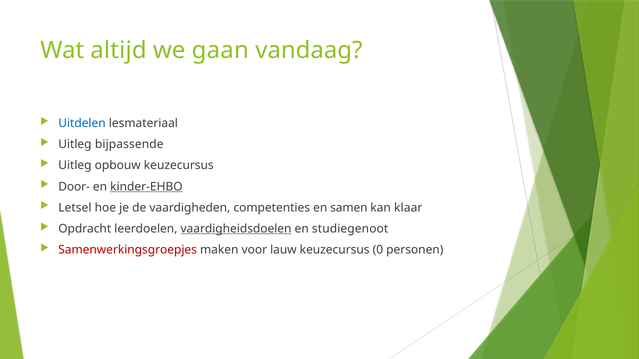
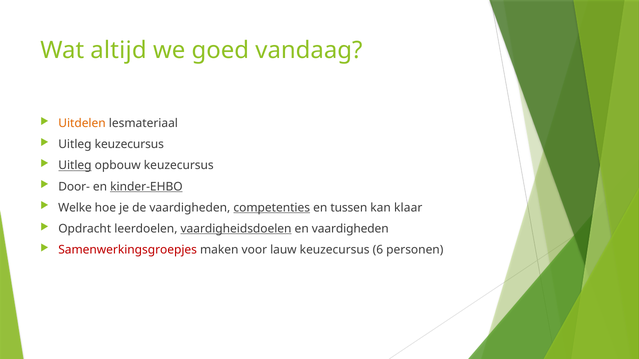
gaan: gaan -> goed
Uitdelen colour: blue -> orange
Uitleg bijpassende: bijpassende -> keuzecursus
Uitleg at (75, 166) underline: none -> present
Letsel: Letsel -> Welke
competenties underline: none -> present
samen: samen -> tussen
en studiegenoot: studiegenoot -> vaardigheden
0: 0 -> 6
